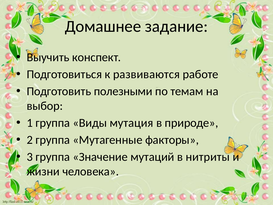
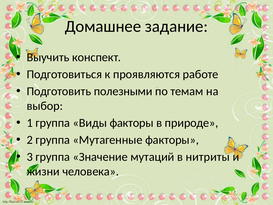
развиваются: развиваются -> проявляются
Виды мутация: мутация -> факторы
